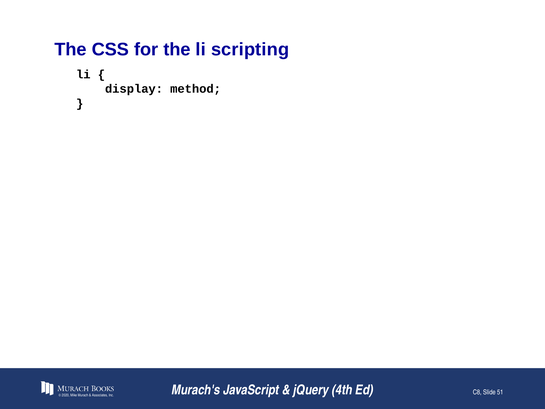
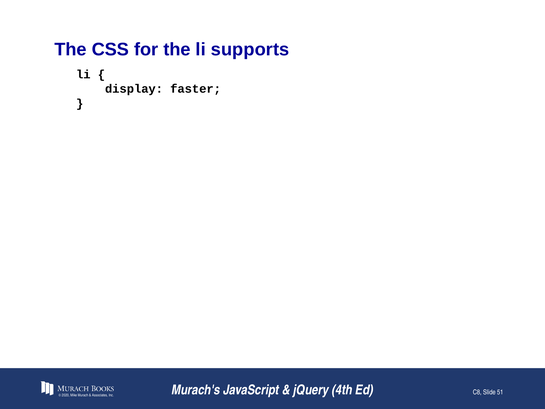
scripting: scripting -> supports
method: method -> faster
